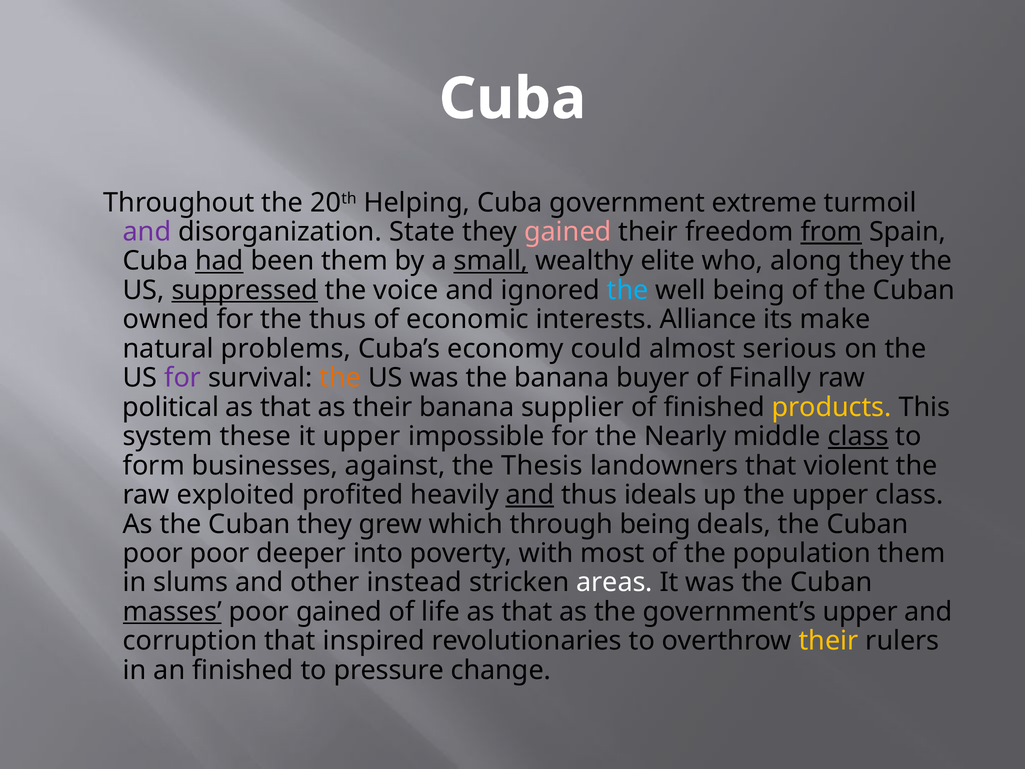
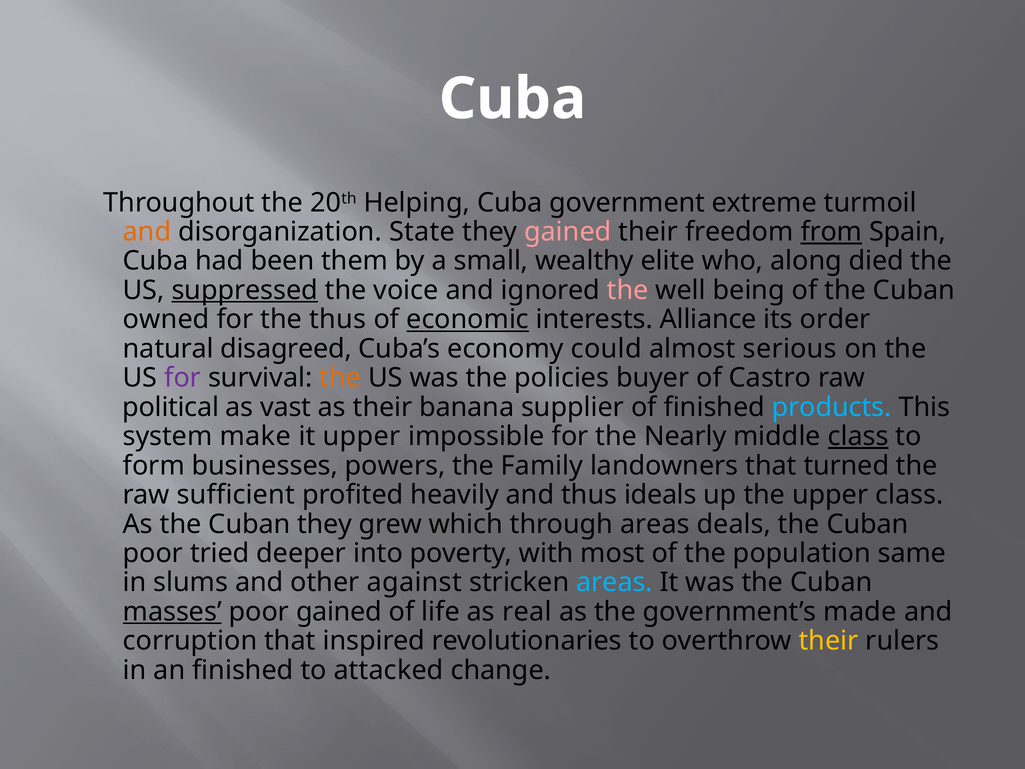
and at (147, 232) colour: purple -> orange
had underline: present -> none
small underline: present -> none
along they: they -> died
the at (628, 290) colour: light blue -> pink
economic underline: none -> present
make: make -> order
problems: problems -> disagreed
the banana: banana -> policies
Finally: Finally -> Castro
that at (286, 407): that -> vast
products colour: yellow -> light blue
these: these -> make
against: against -> powers
Thesis: Thesis -> Family
violent: violent -> turned
exploited: exploited -> sufficient
and at (530, 495) underline: present -> none
through being: being -> areas
poor poor: poor -> tried
population them: them -> same
instead: instead -> against
areas at (615, 582) colour: white -> light blue
life as that: that -> real
government’s upper: upper -> made
pressure: pressure -> attacked
